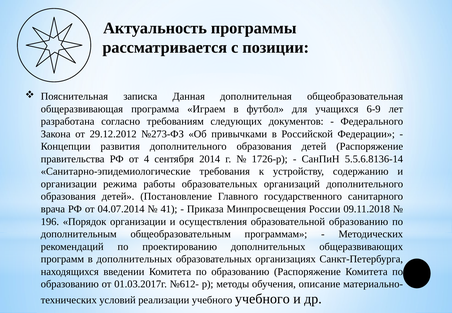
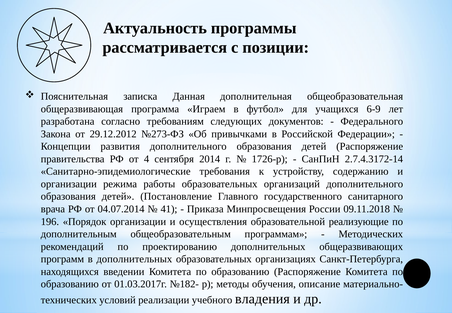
5.5.6.8136-14: 5.5.6.8136-14 -> 2.7.4.3172-14
образовательной образованию: образованию -> реализующие
№612-: №612- -> №182-
учебного учебного: учебного -> владения
